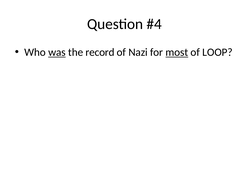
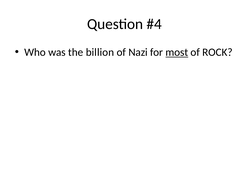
was underline: present -> none
record: record -> billion
LOOP: LOOP -> ROCK
